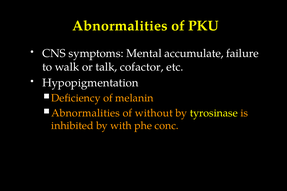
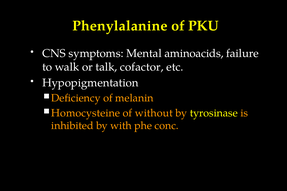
Abnormalities at (120, 26): Abnormalities -> Phenylalanine
accumulate: accumulate -> aminoacids
Abnormalities at (86, 113): Abnormalities -> Homocysteine
